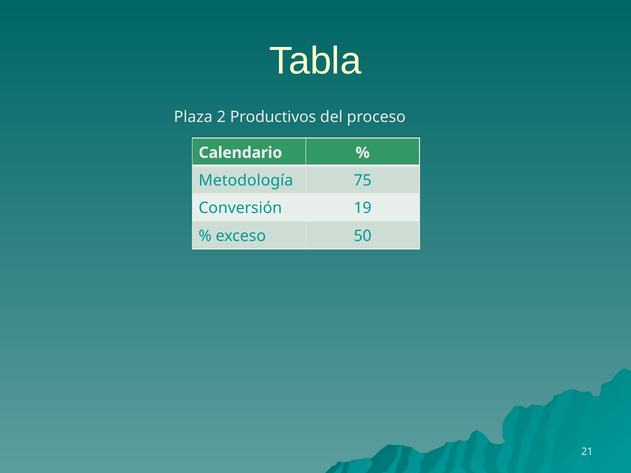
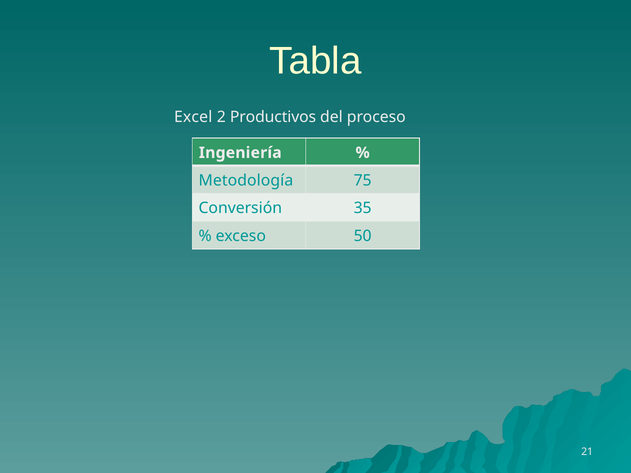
Plaza: Plaza -> Excel
Calendario: Calendario -> Ingeniería
19: 19 -> 35
